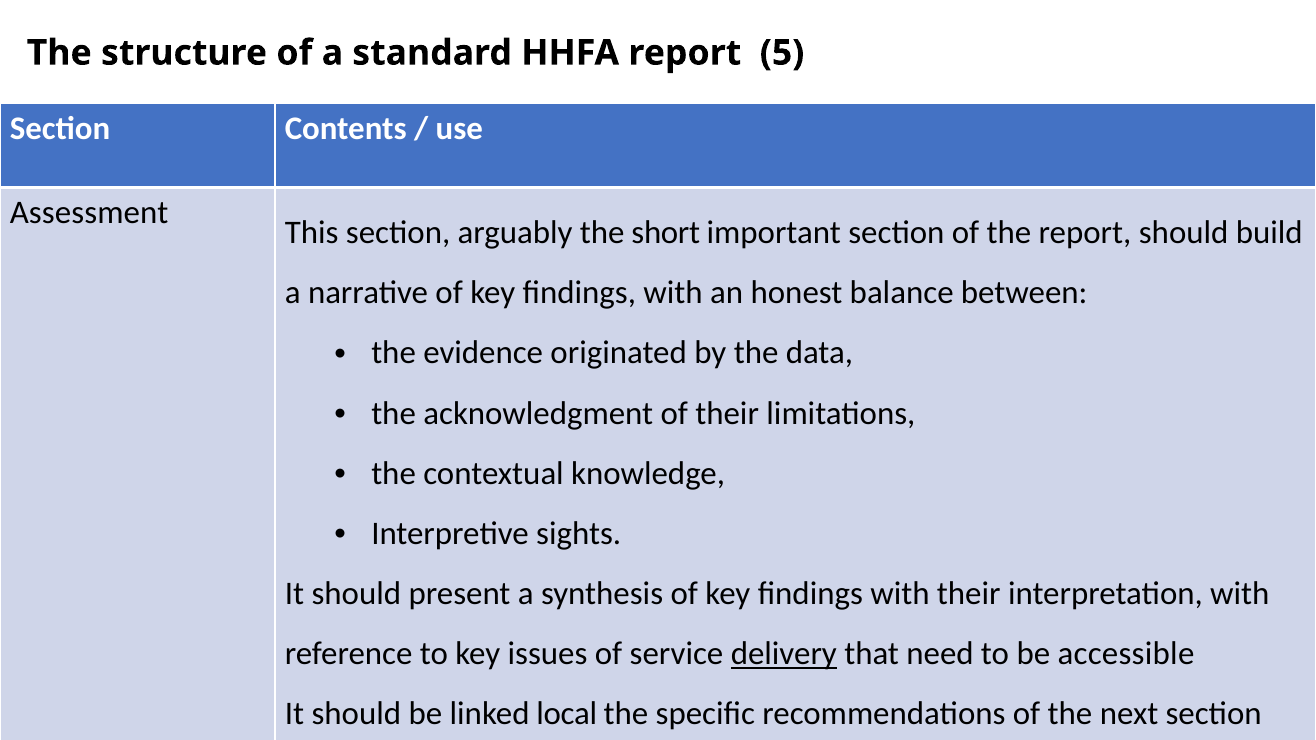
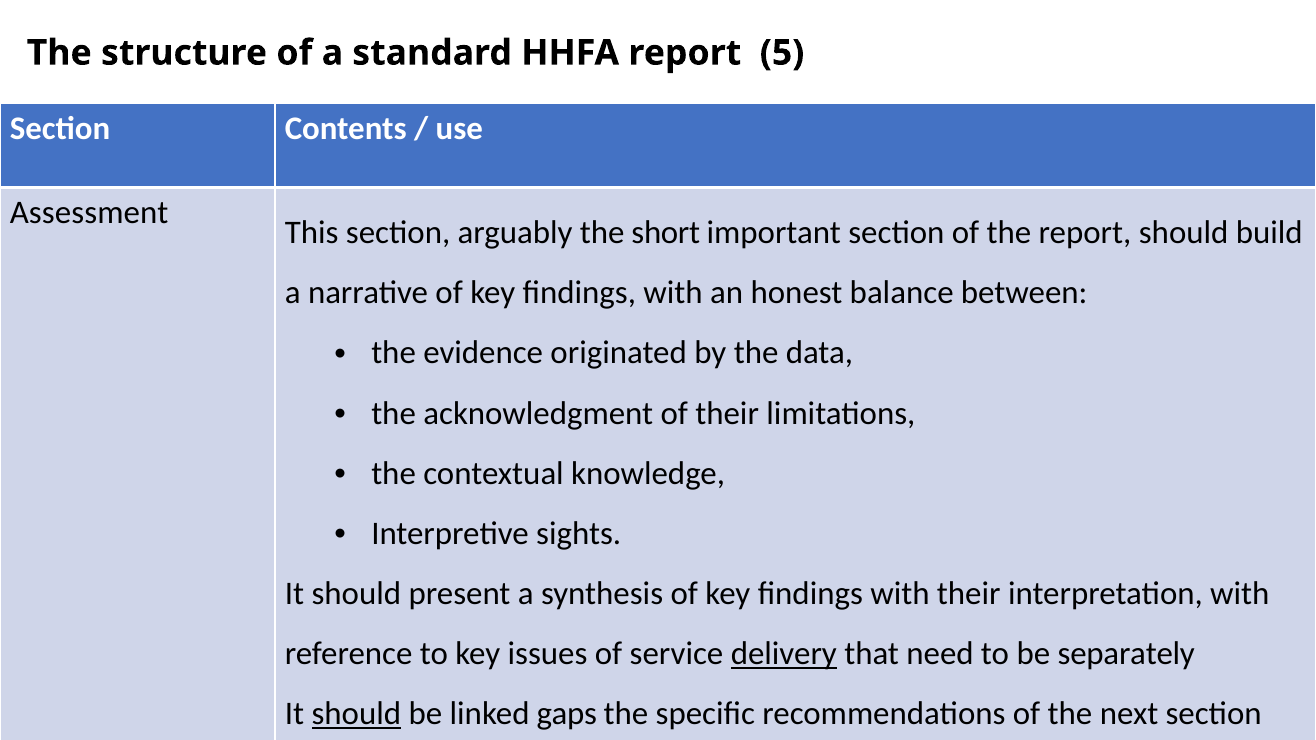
accessible: accessible -> separately
should at (356, 714) underline: none -> present
local: local -> gaps
